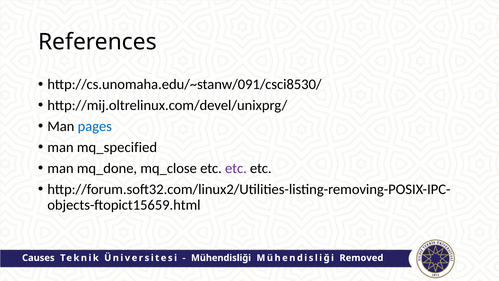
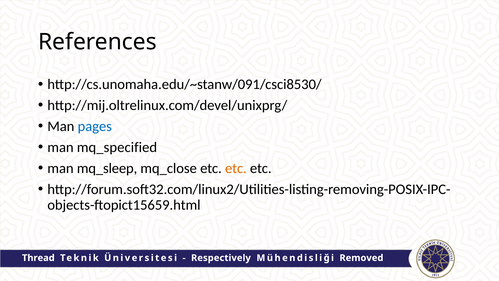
mq_done: mq_done -> mq_sleep
etc at (236, 168) colour: purple -> orange
Causes: Causes -> Thread
Mühendisliği at (221, 258): Mühendisliği -> Respectively
